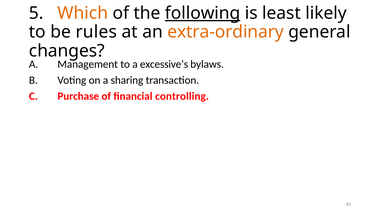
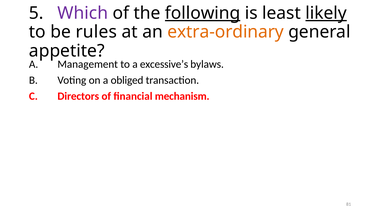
Which colour: orange -> purple
likely underline: none -> present
changes: changes -> appetite
sharing: sharing -> obliged
Purchase: Purchase -> Directors
controlling: controlling -> mechanism
